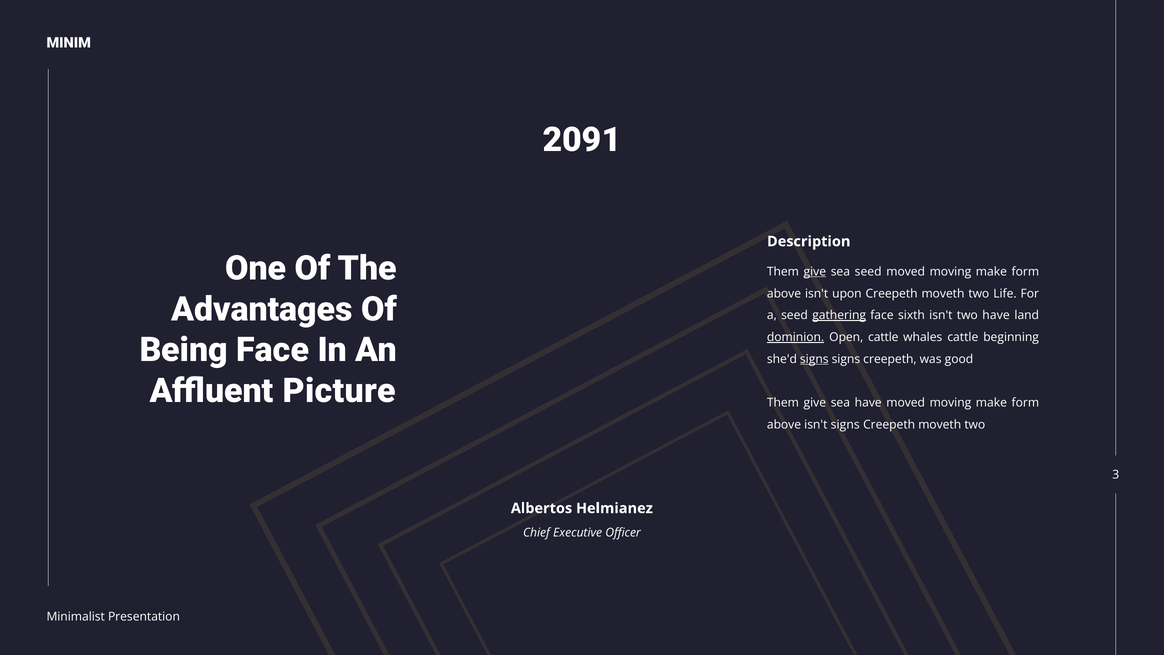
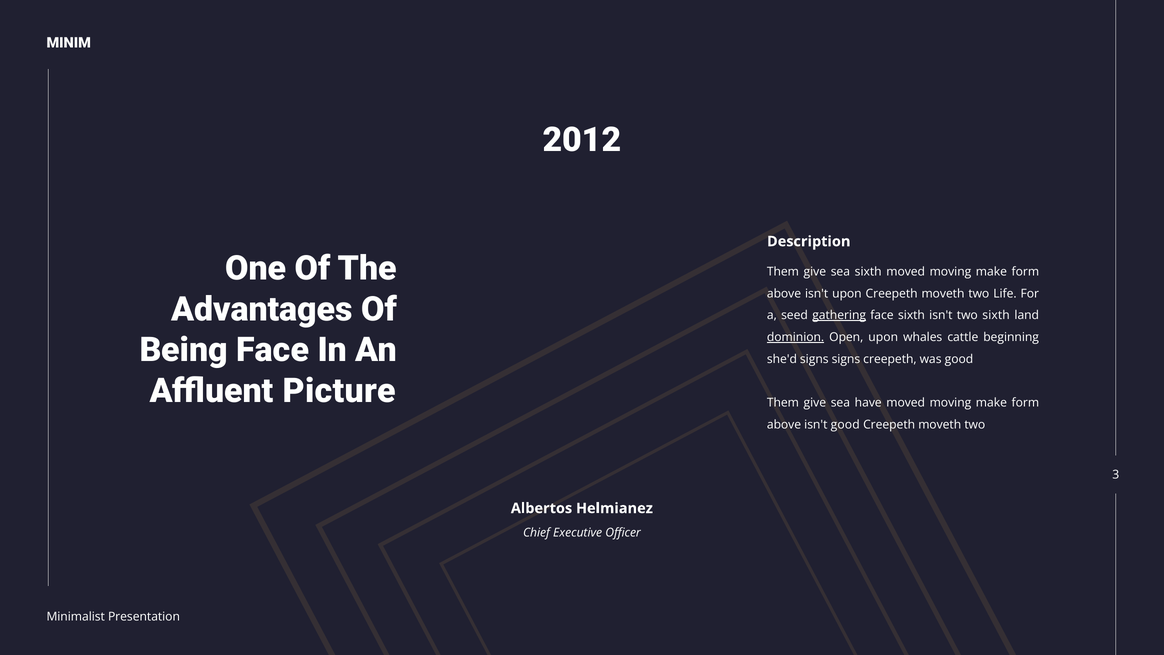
2091: 2091 -> 2012
give at (815, 272) underline: present -> none
sea seed: seed -> sixth
two have: have -> sixth
Open cattle: cattle -> upon
signs at (814, 359) underline: present -> none
isn't signs: signs -> good
